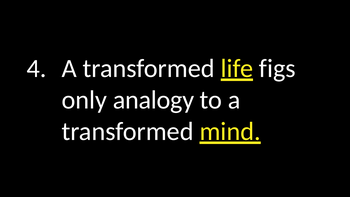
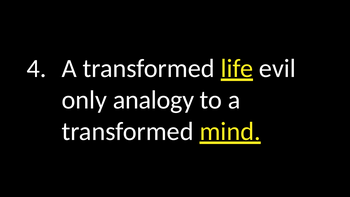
figs: figs -> evil
